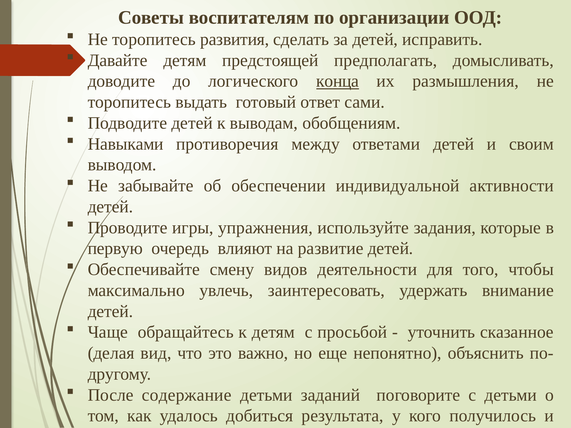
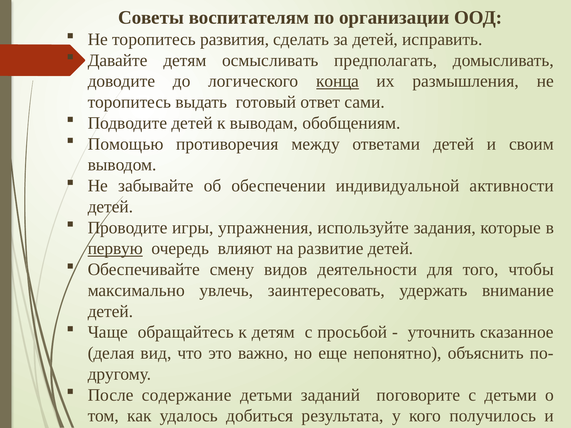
предстоящей: предстоящей -> осмысливать
Навыками: Навыками -> Помощью
первую underline: none -> present
